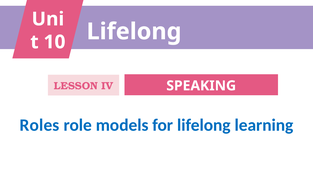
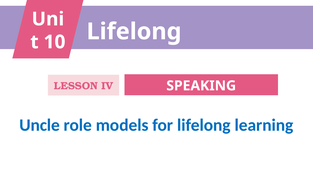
Roles: Roles -> Uncle
